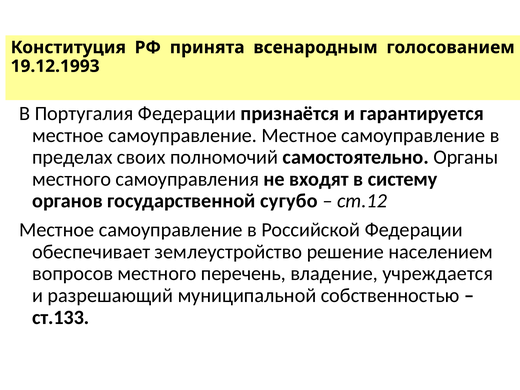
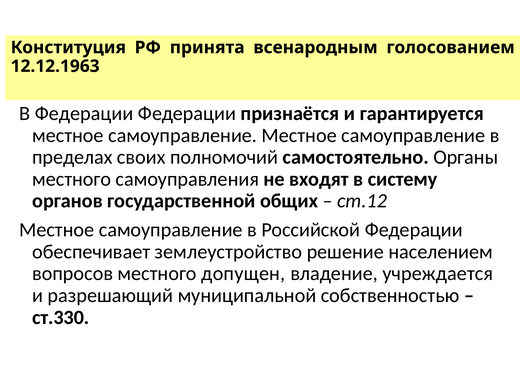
19.12.1993: 19.12.1993 -> 12.12.1963
В Португалия: Португалия -> Федерации
сугубо: сугубо -> общих
перечень: перечень -> допущен
ст.133: ст.133 -> ст.330
